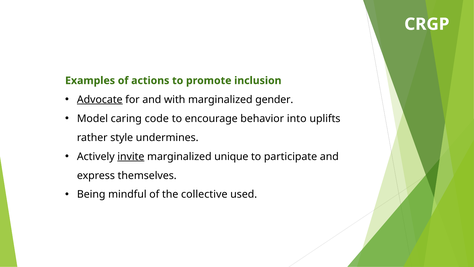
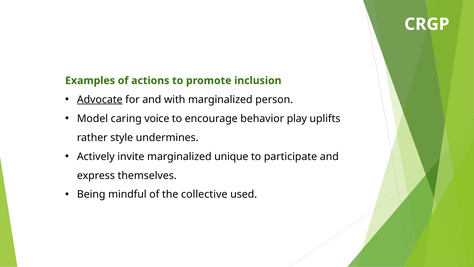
gender: gender -> person
code: code -> voice
into: into -> play
invite underline: present -> none
